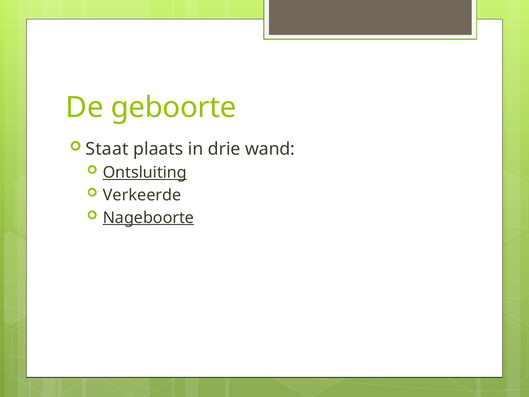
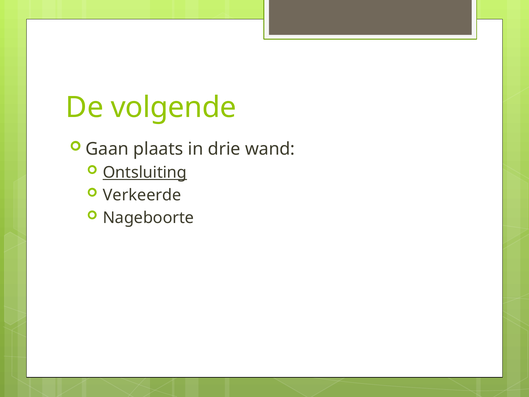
geboorte: geboorte -> volgende
Staat: Staat -> Gaan
Nageboorte underline: present -> none
